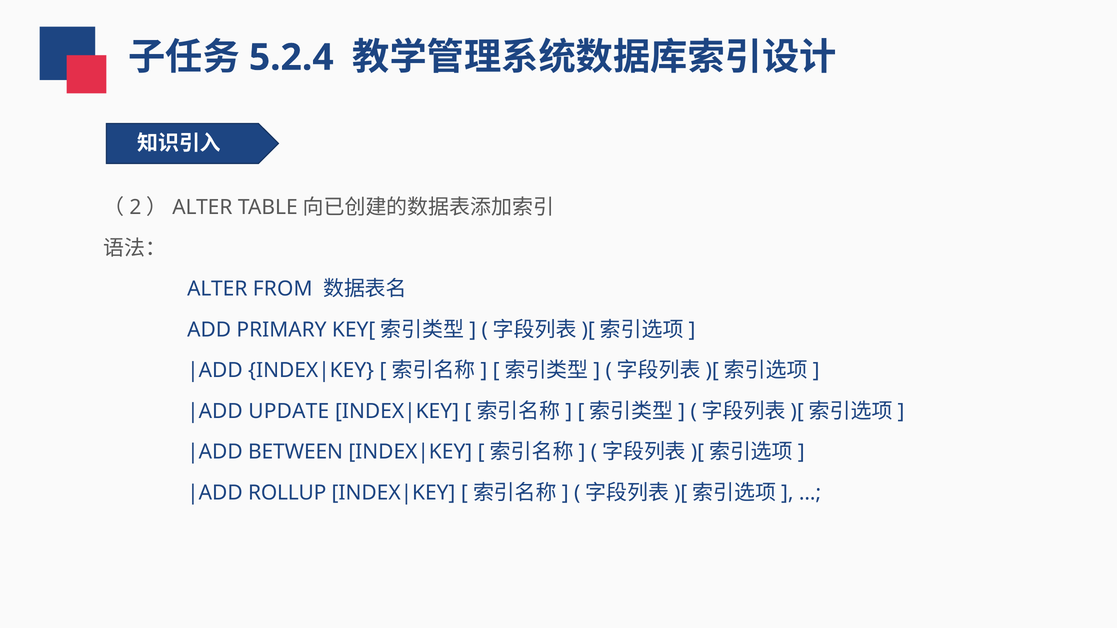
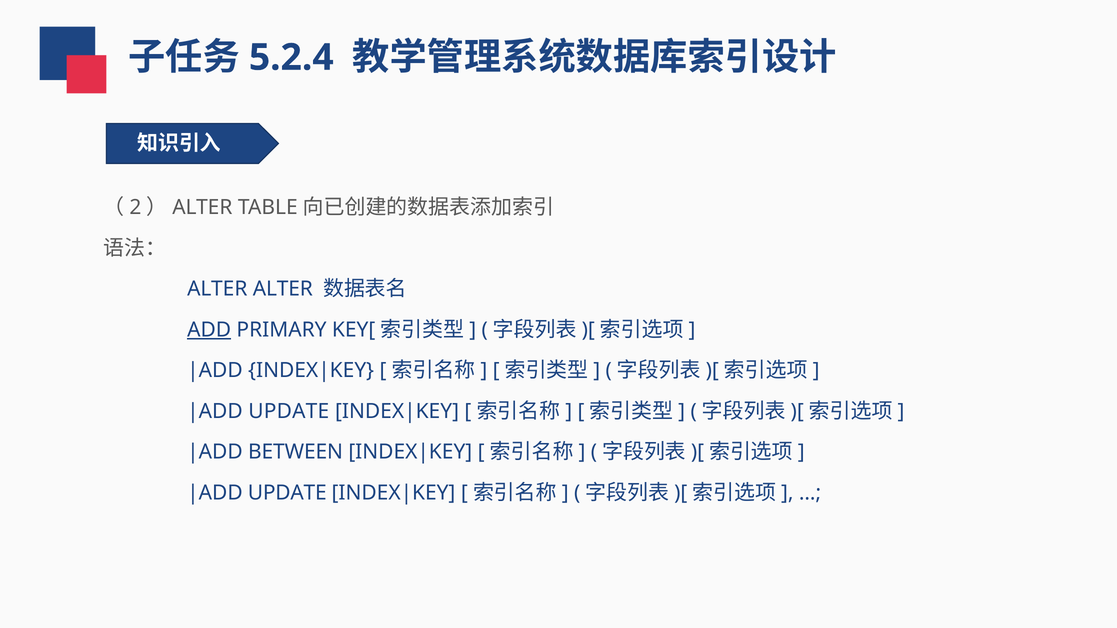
ALTER FROM: FROM -> ALTER
ADD underline: none -> present
ROLLUP at (287, 493): ROLLUP -> UPDATE
